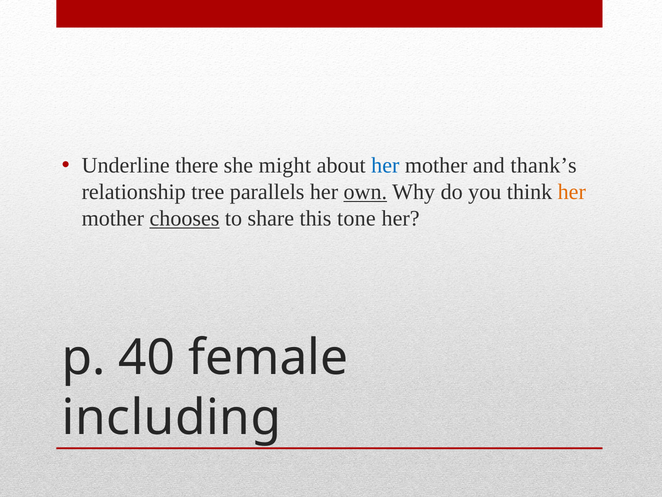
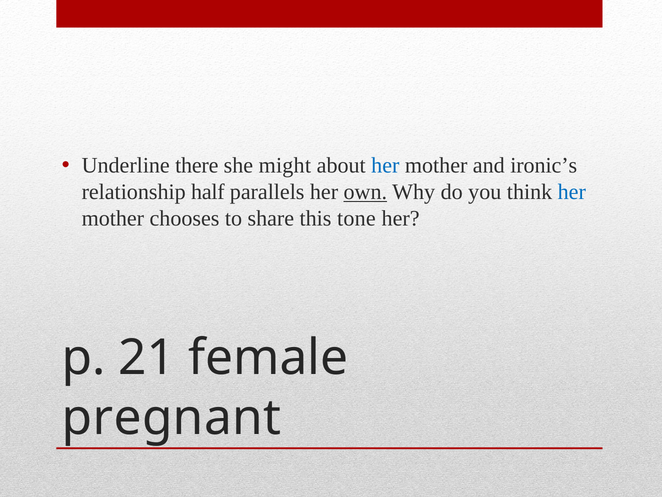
thank’s: thank’s -> ironic’s
tree: tree -> half
her at (572, 192) colour: orange -> blue
chooses underline: present -> none
40: 40 -> 21
including: including -> pregnant
